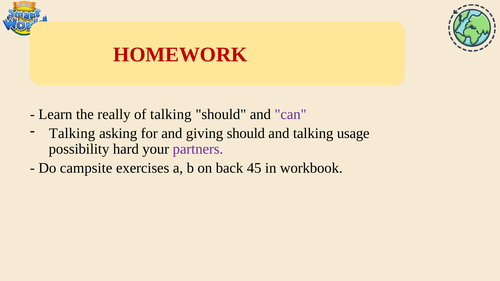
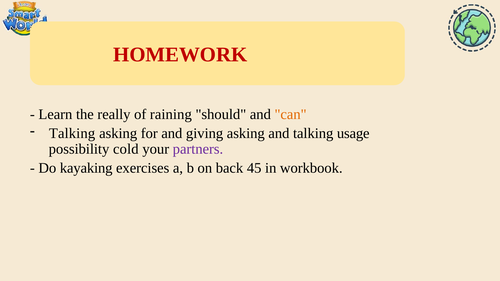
of talking: talking -> raining
can colour: purple -> orange
giving should: should -> asking
hard: hard -> cold
campsite: campsite -> kayaking
